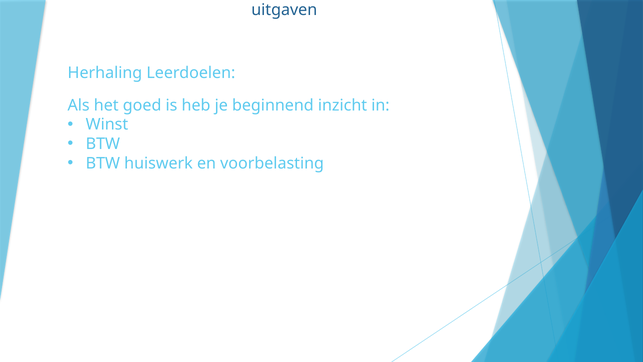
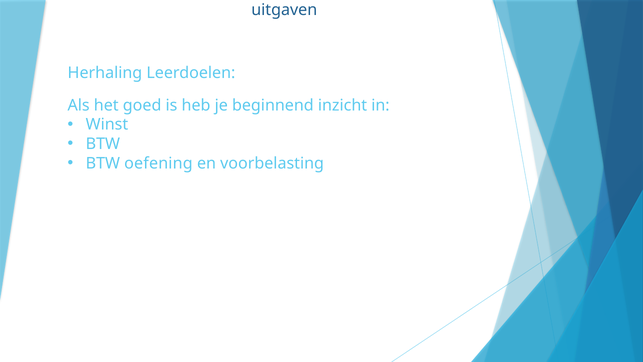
huiswerk: huiswerk -> oefening
